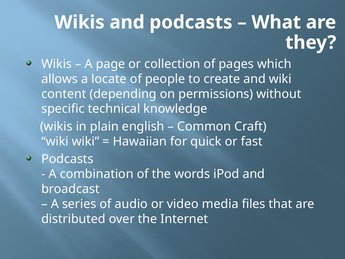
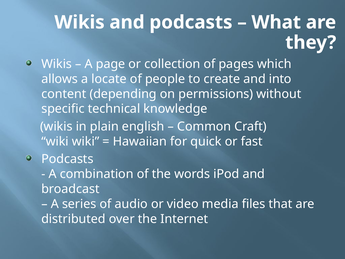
and wiki: wiki -> into
